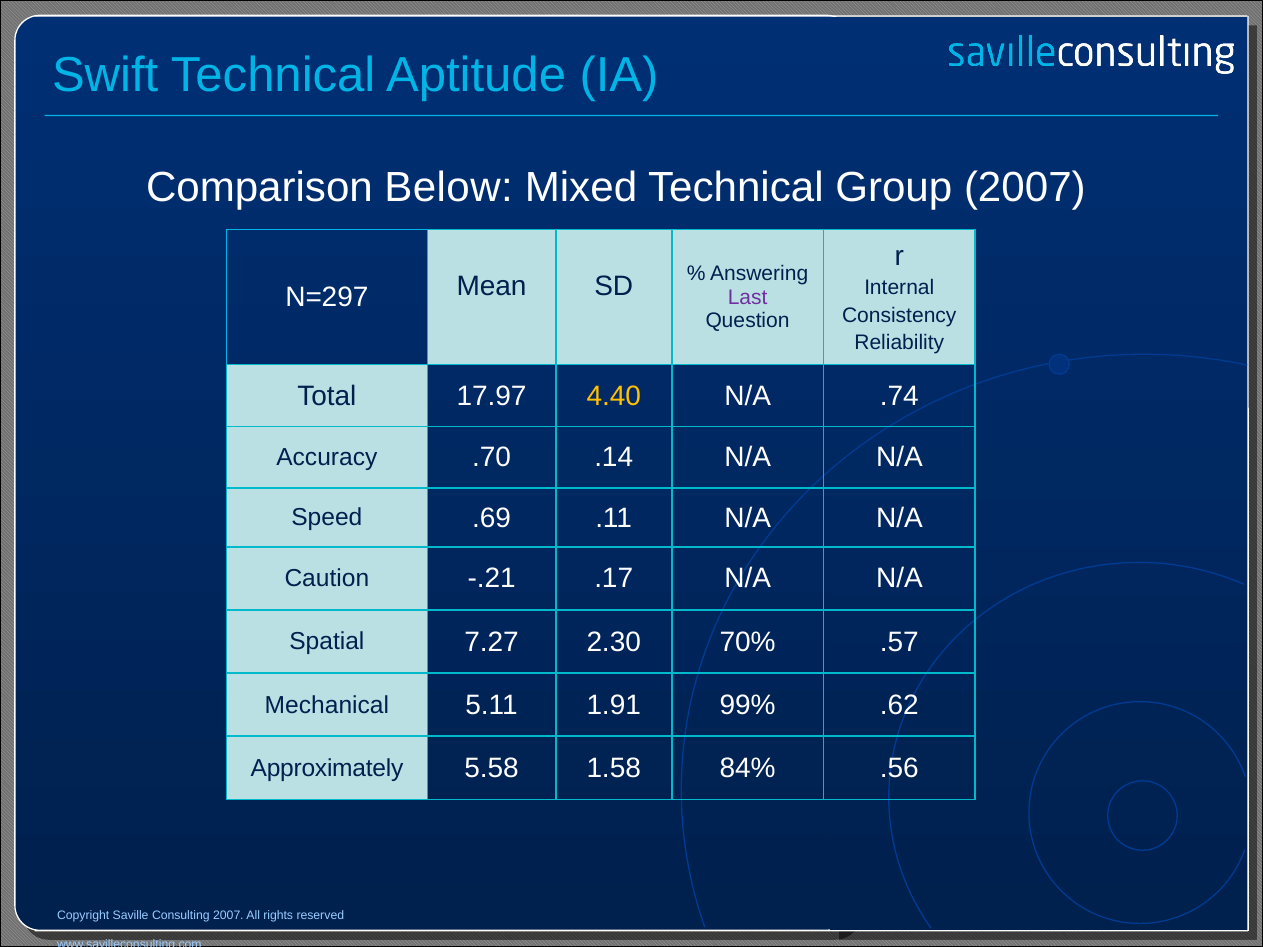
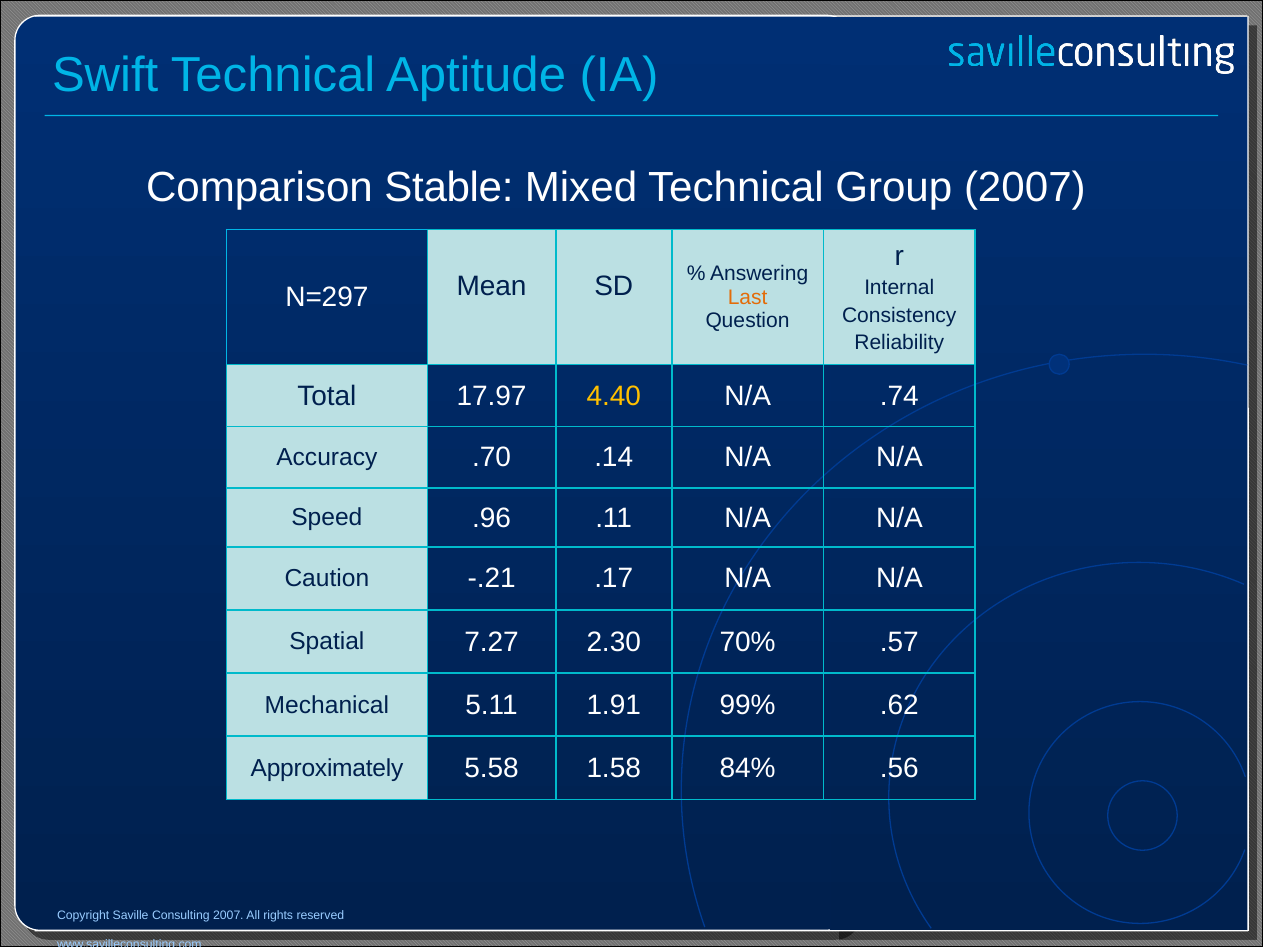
Below: Below -> Stable
Last colour: purple -> orange
.69: .69 -> .96
